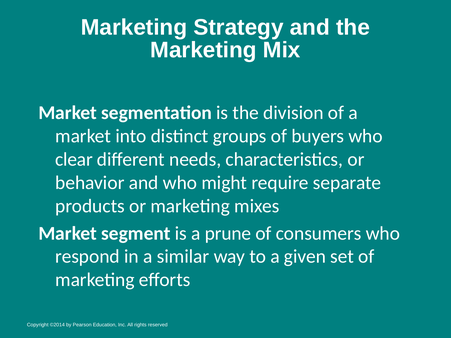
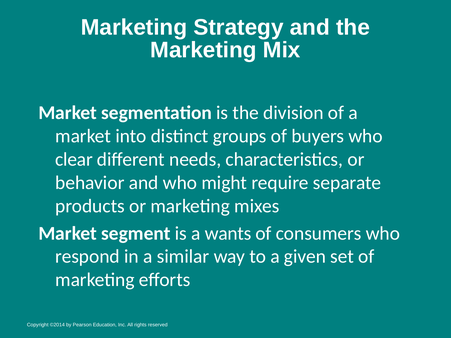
prune: prune -> wants
